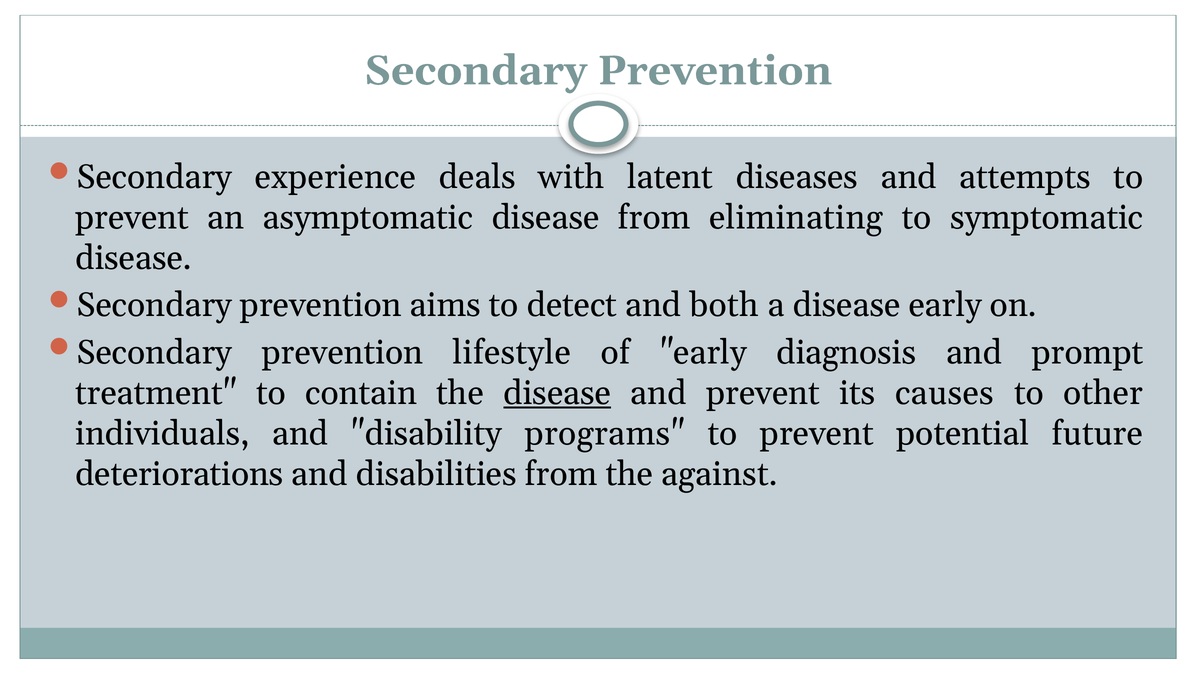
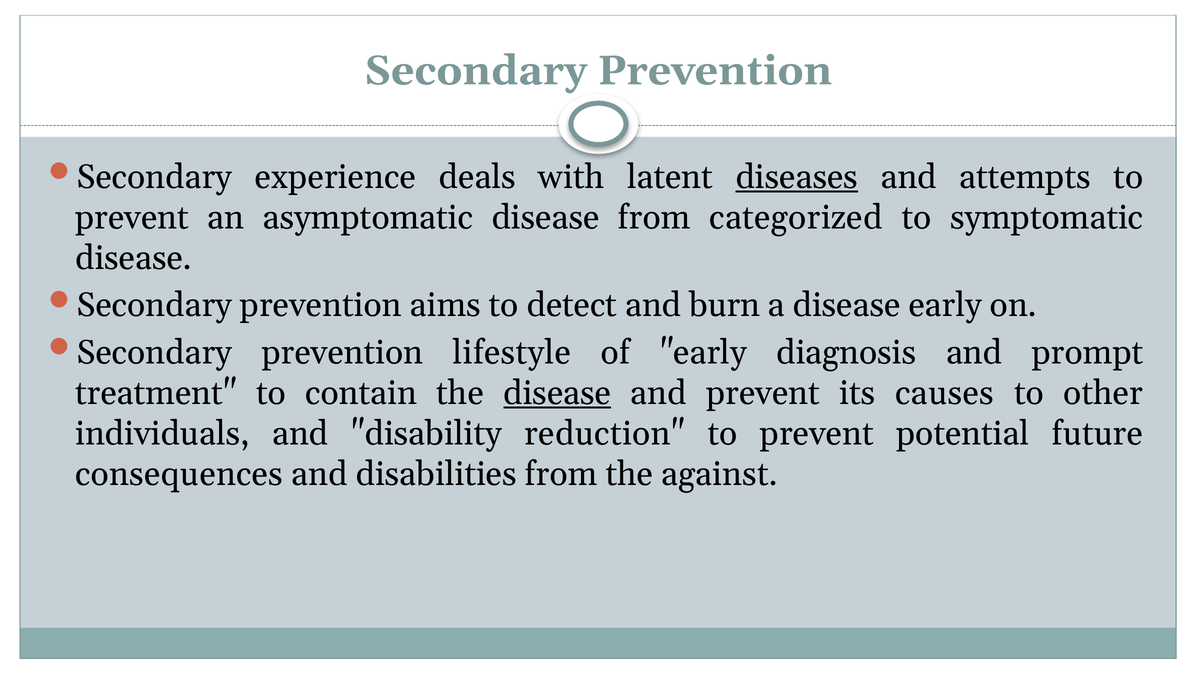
diseases underline: none -> present
eliminating: eliminating -> categorized
both: both -> burn
programs: programs -> reduction
deteriorations: deteriorations -> consequences
